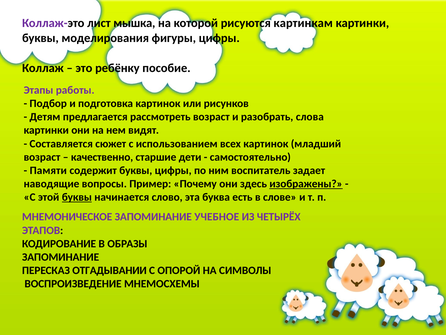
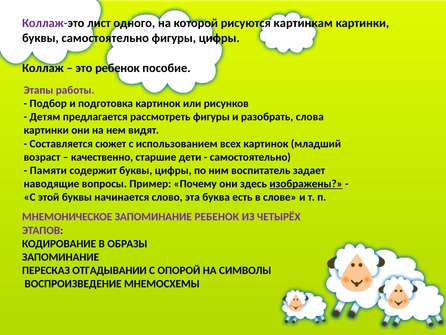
мышка: мышка -> одного
буквы моделирования: моделирования -> самостоятельно
это ребёнку: ребёнку -> ребенок
рассмотреть возраст: возраст -> фигуры
буквы at (77, 197) underline: present -> none
ЗАПОМИНАНИЕ УЧЕБНОЕ: УЧЕБНОЕ -> РЕБЕНОК
